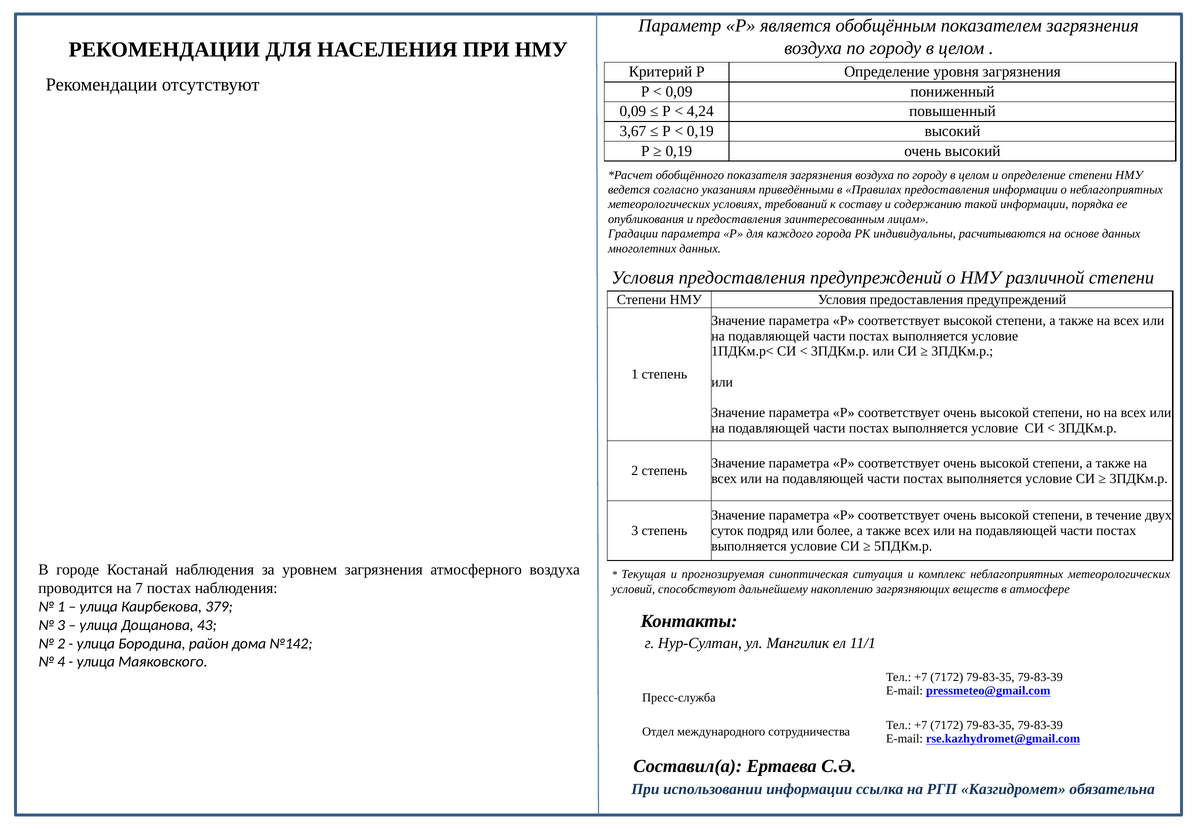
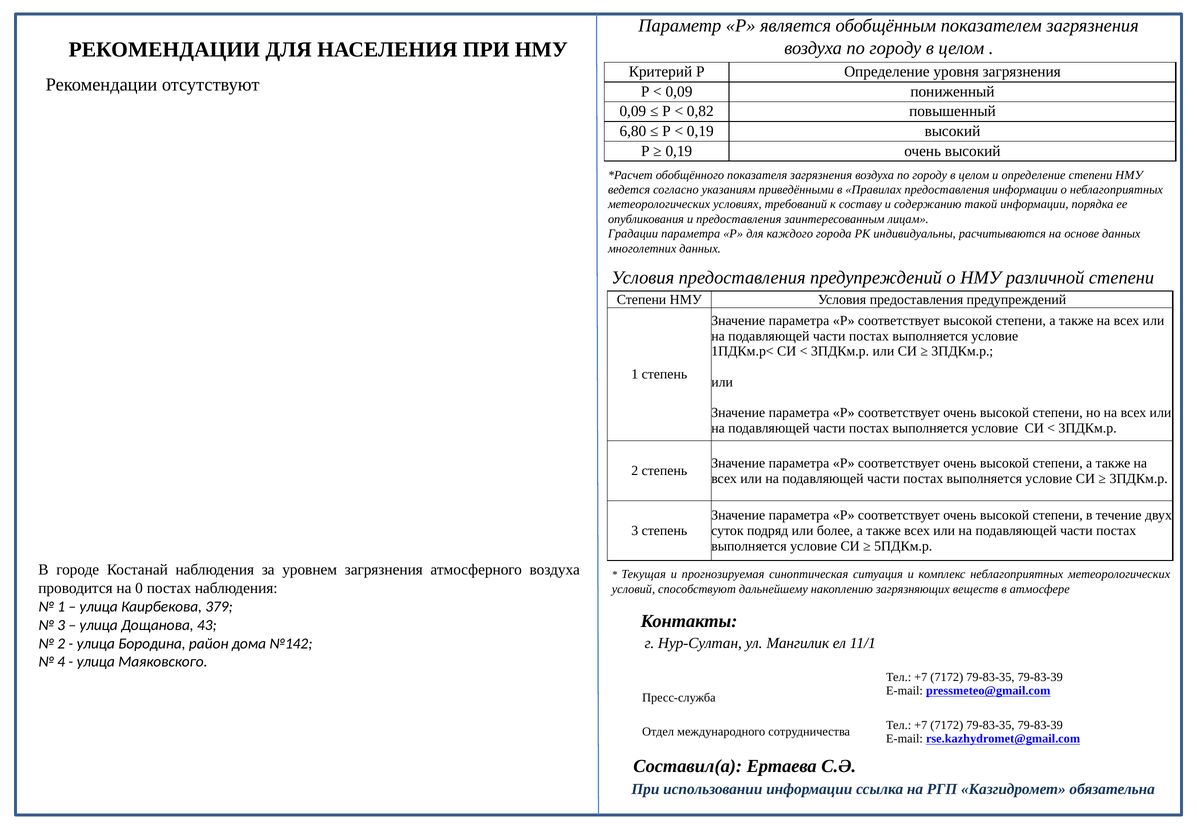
4,24: 4,24 -> 0,82
3,67: 3,67 -> 6,80
7: 7 -> 0
